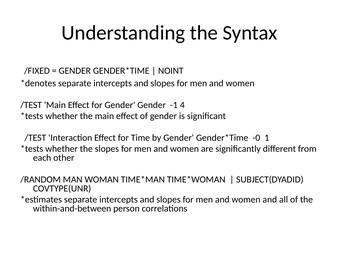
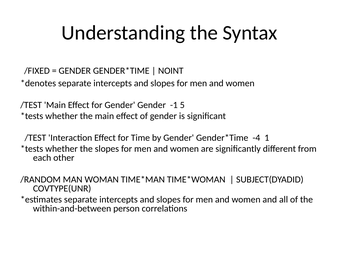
4: 4 -> 5
-0: -0 -> -4
